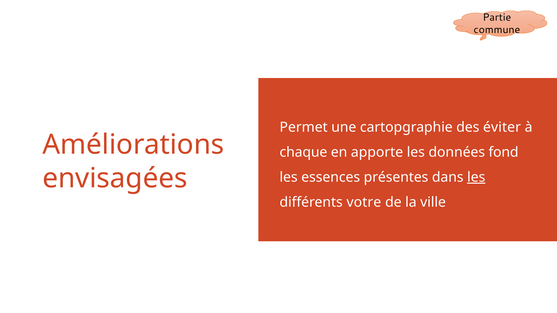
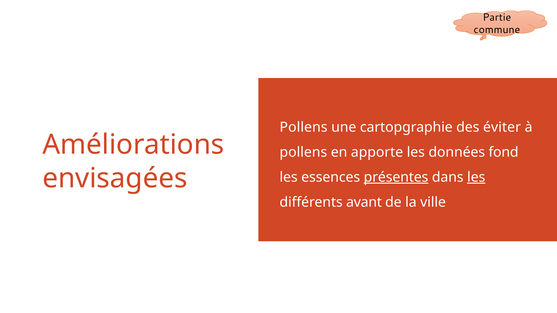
Permet at (304, 127): Permet -> Pollens
chaque at (303, 152): chaque -> pollens
présentes underline: none -> present
votre: votre -> avant
